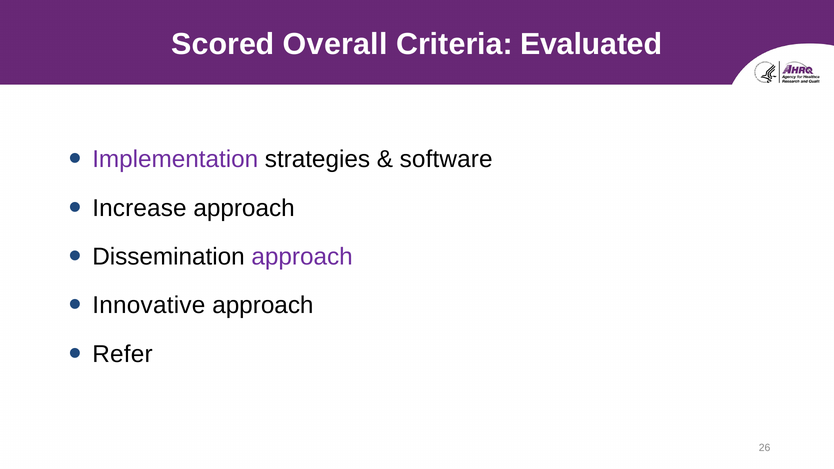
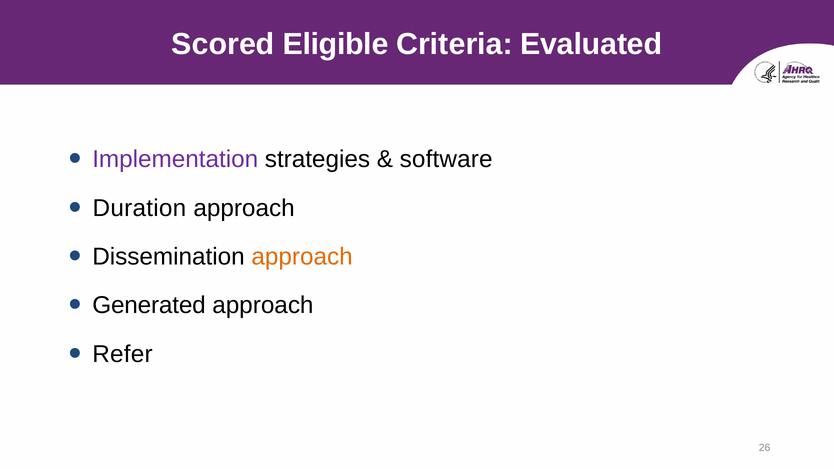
Overall: Overall -> Eligible
Increase: Increase -> Duration
approach at (302, 257) colour: purple -> orange
Innovative: Innovative -> Generated
